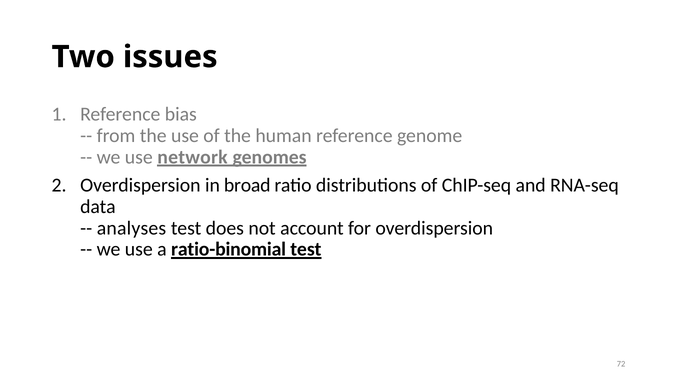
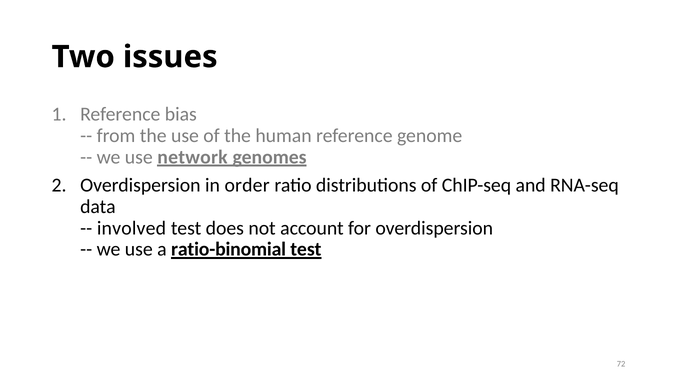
broad: broad -> order
analyses: analyses -> involved
